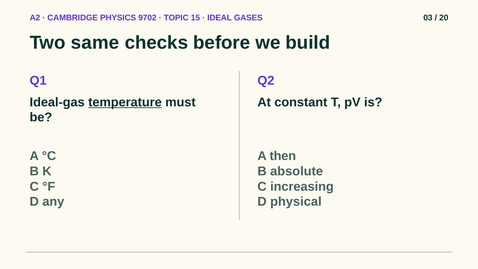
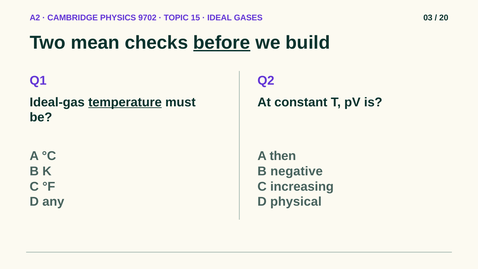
same: same -> mean
before underline: none -> present
absolute: absolute -> negative
